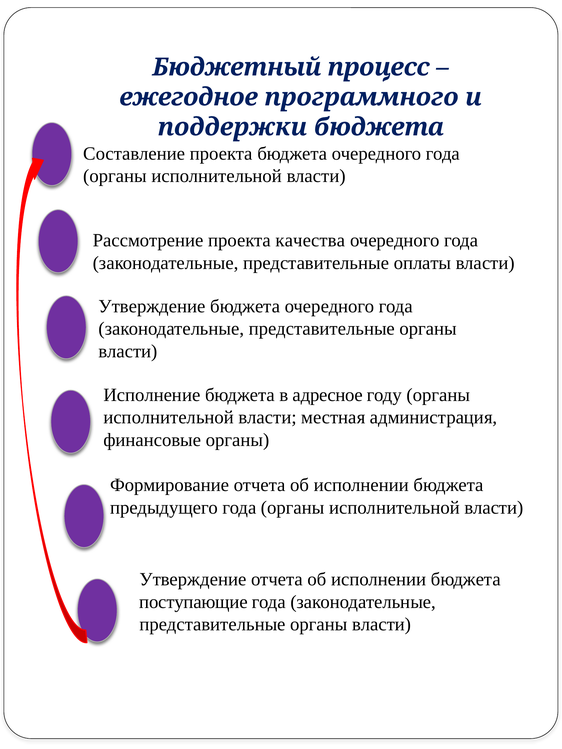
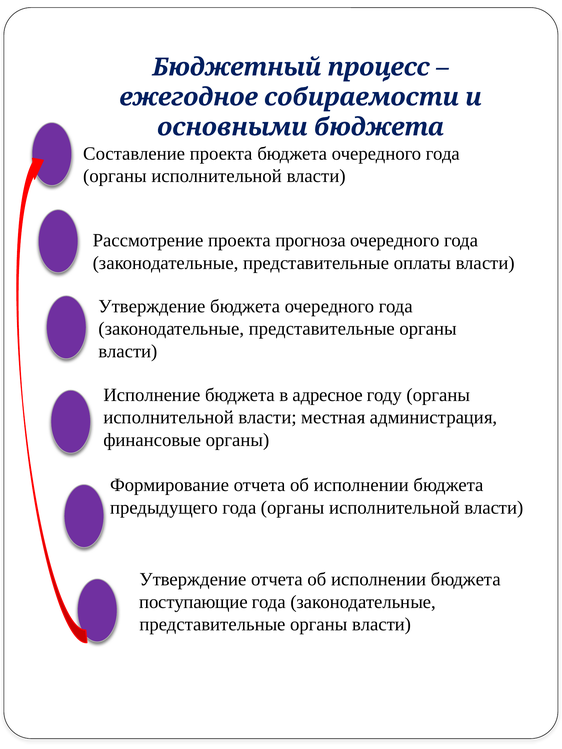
программного: программного -> собираемости
поддержки: поддержки -> основными
качества: качества -> прогноза
